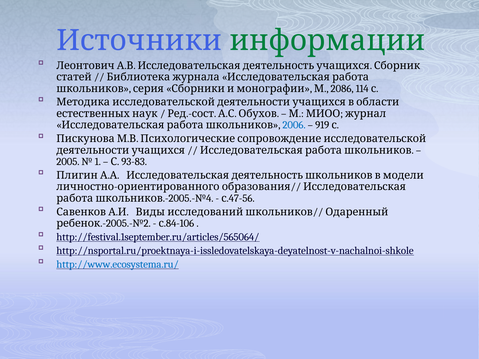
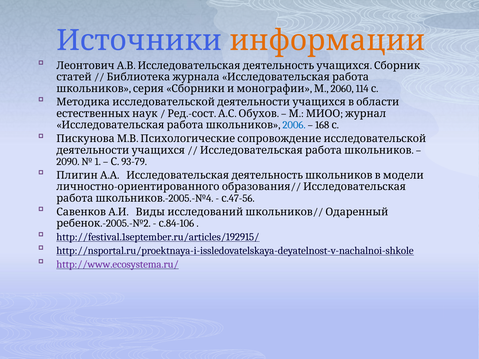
информации colour: green -> orange
2086: 2086 -> 2060
919: 919 -> 168
2005: 2005 -> 2090
93-83: 93-83 -> 93-79
http://festival.1september.ru/articles/565064/: http://festival.1september.ru/articles/565064/ -> http://festival.1september.ru/articles/192915/
http://www.ecosystema.ru/ colour: blue -> purple
